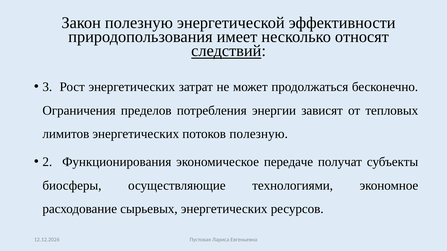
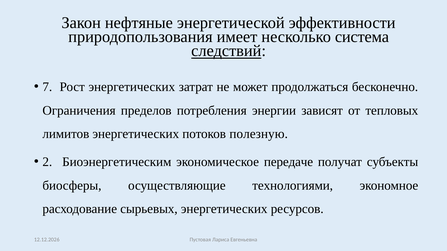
Закон полезную: полезную -> нефтяные
относят: относят -> система
3: 3 -> 7
Функционирования: Функционирования -> Биоэнергетическим
